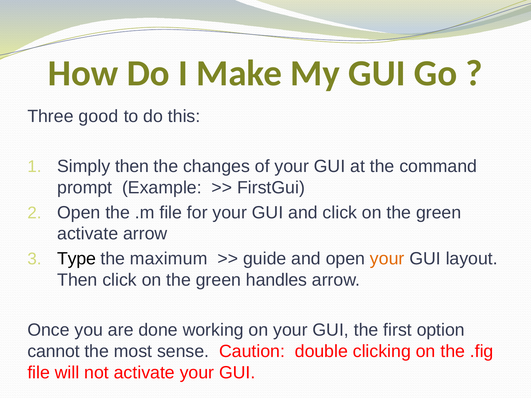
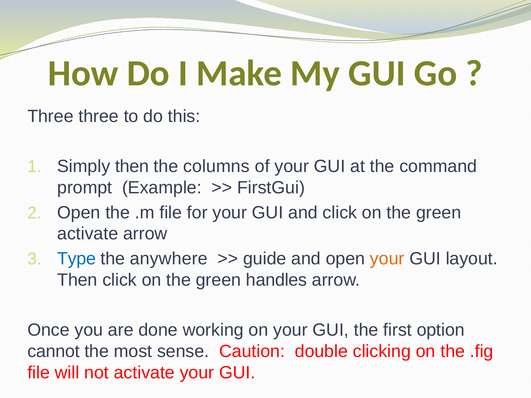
Three good: good -> three
changes: changes -> columns
Type colour: black -> blue
maximum: maximum -> anywhere
